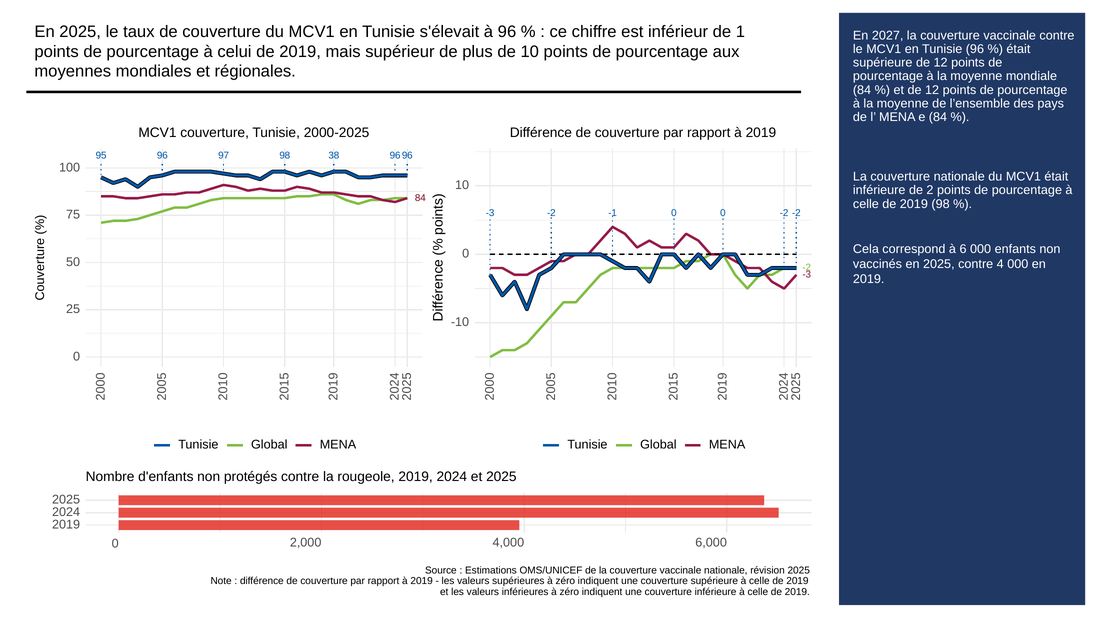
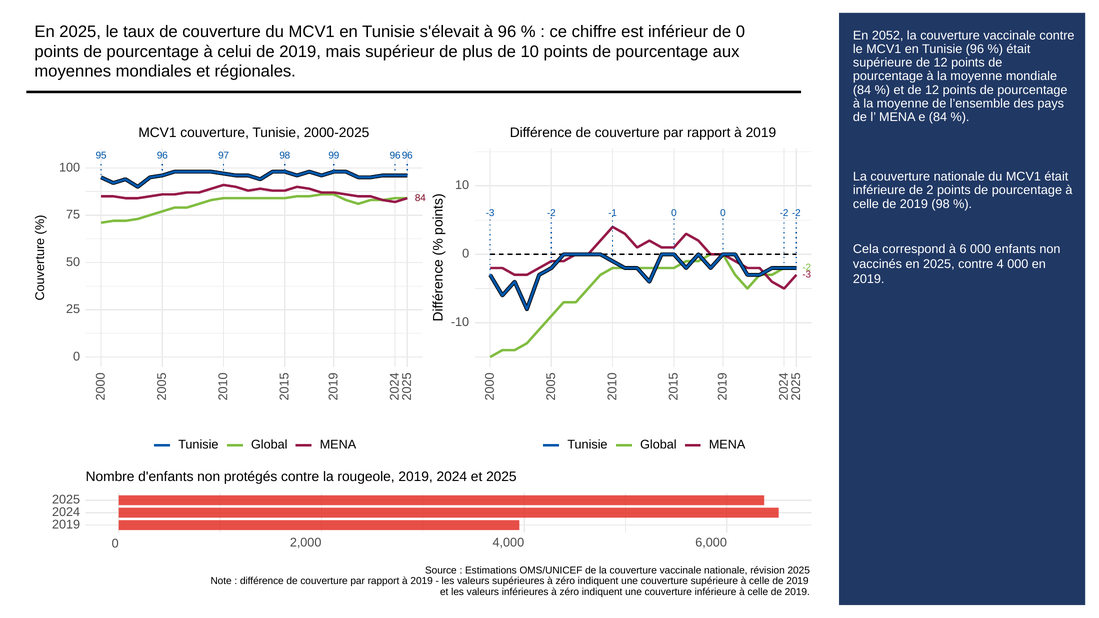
de 1: 1 -> 0
2027: 2027 -> 2052
38: 38 -> 99
